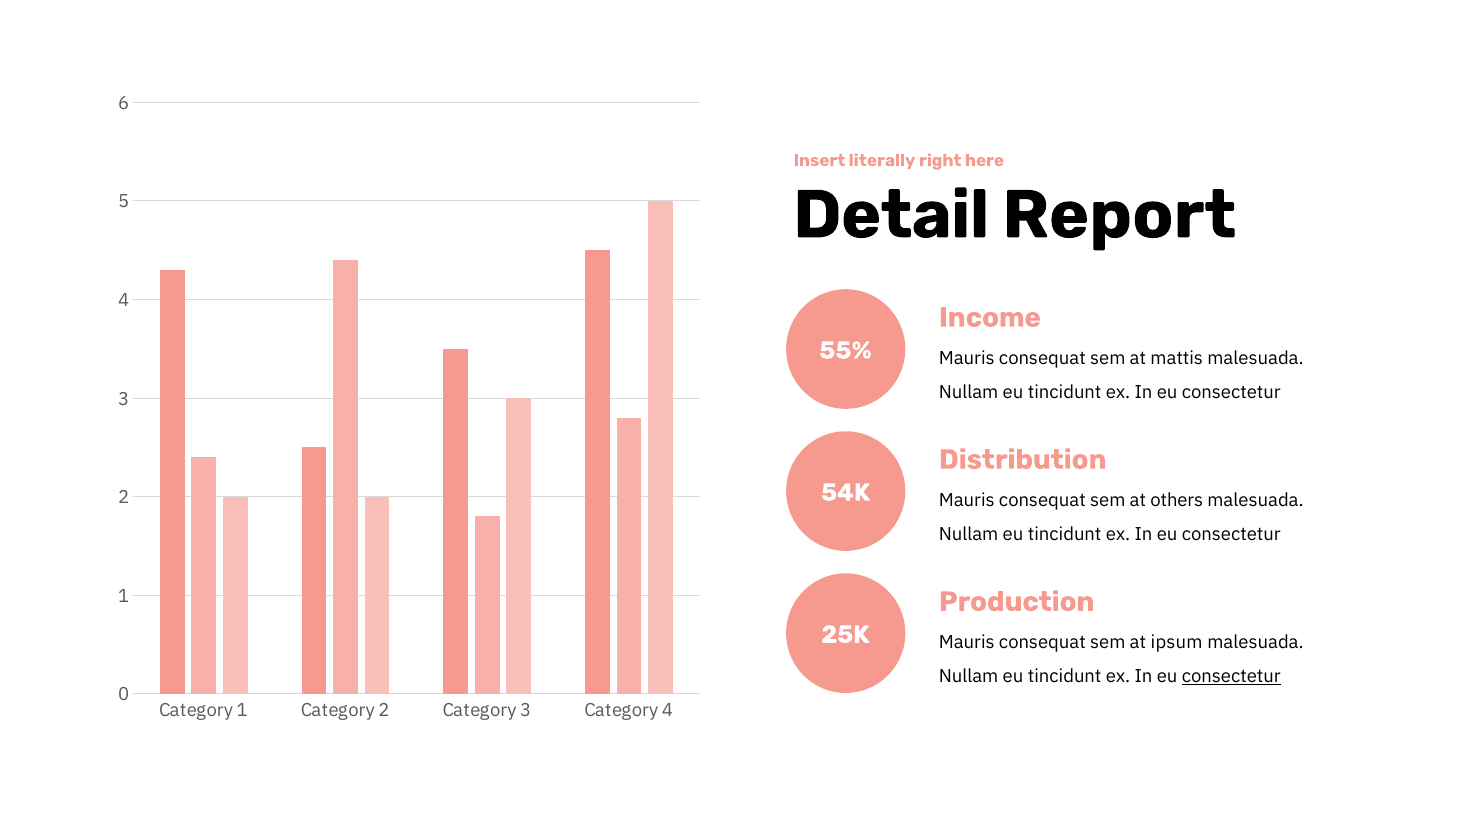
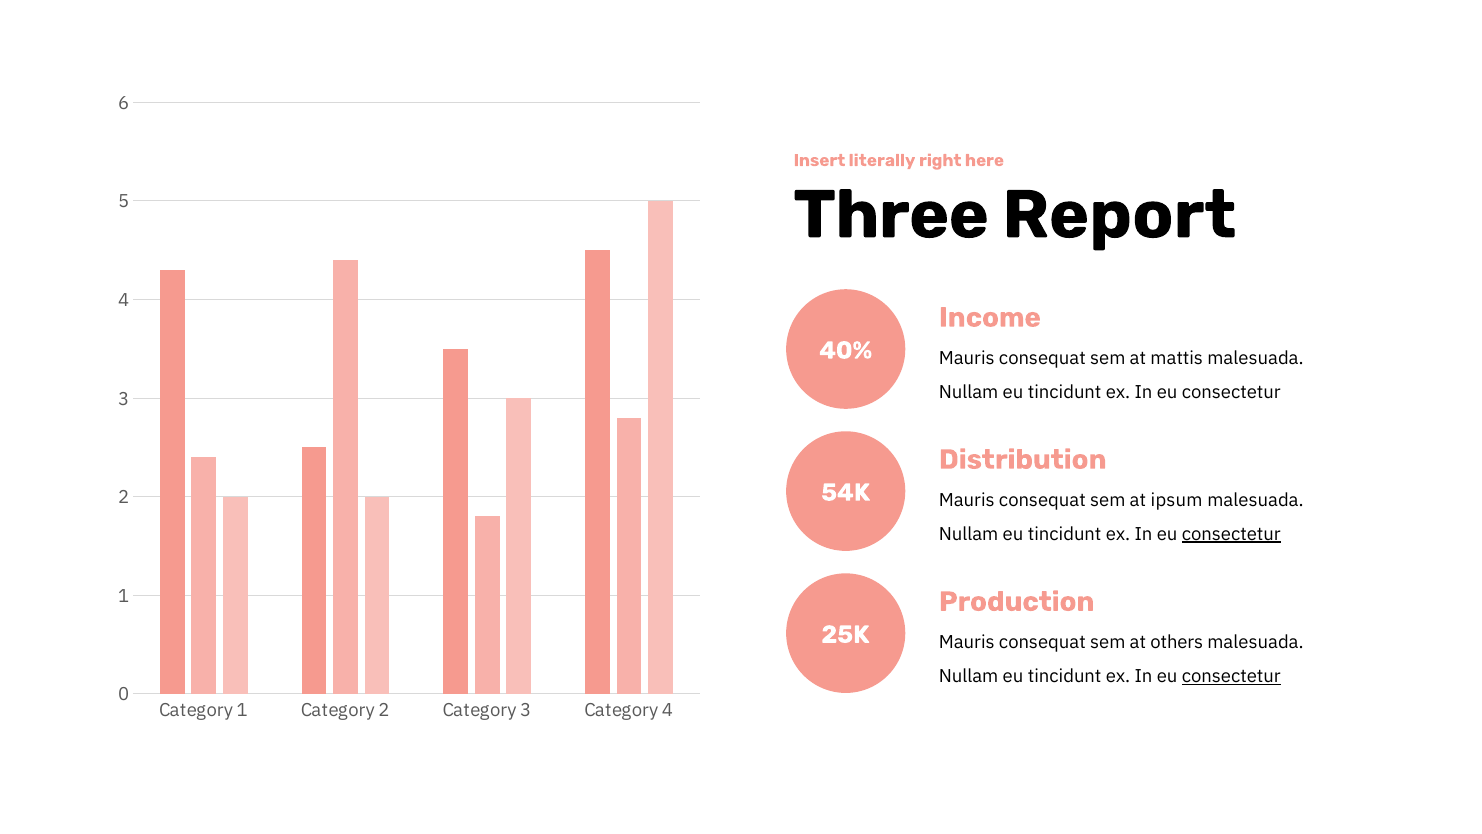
Detail: Detail -> Three
55%: 55% -> 40%
others: others -> ipsum
consectetur at (1231, 534) underline: none -> present
ipsum: ipsum -> others
